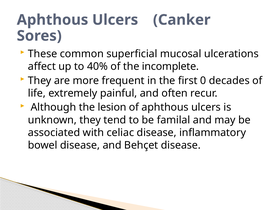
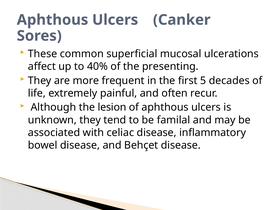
incomplete: incomplete -> presenting
0: 0 -> 5
